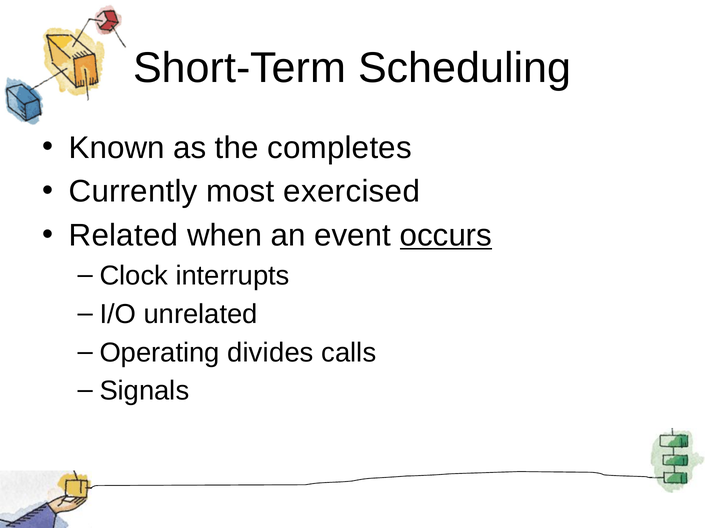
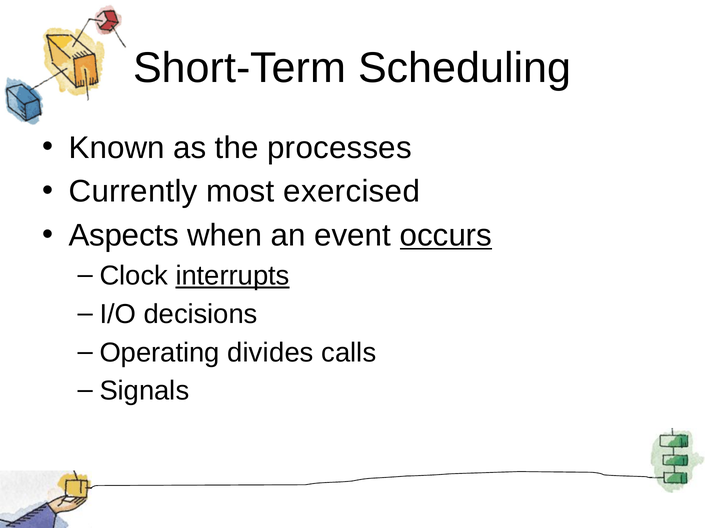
completes: completes -> processes
Related: Related -> Aspects
interrupts underline: none -> present
unrelated: unrelated -> decisions
